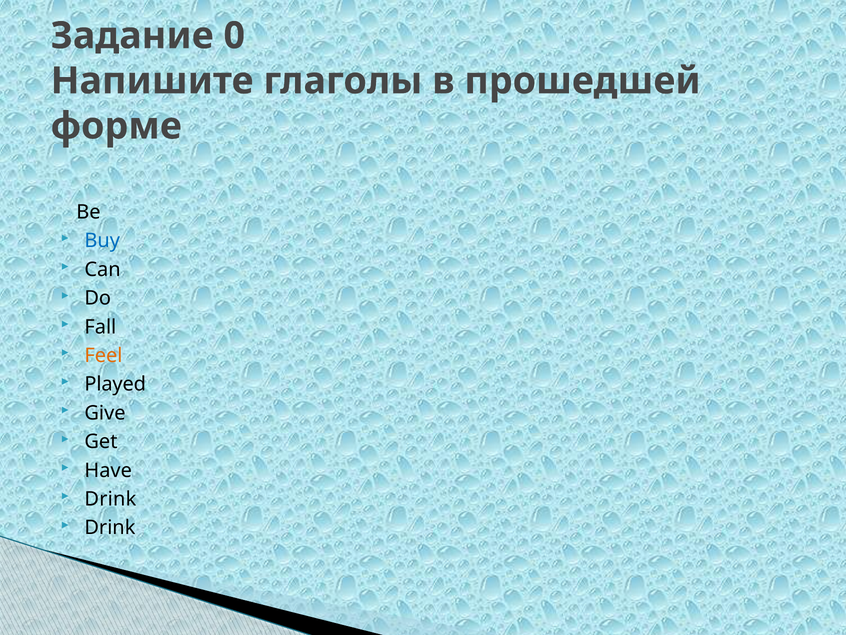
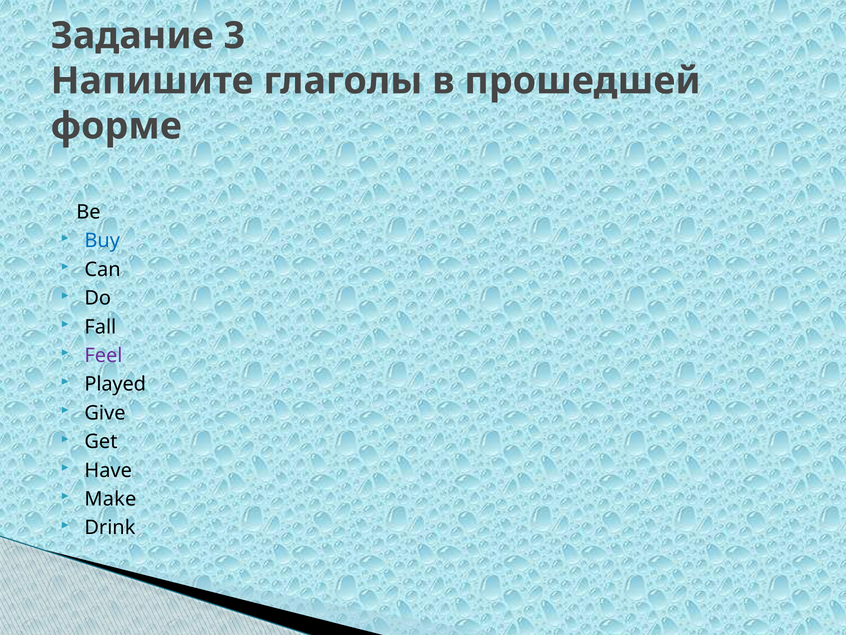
0: 0 -> 3
Feel colour: orange -> purple
Drink at (110, 499): Drink -> Make
